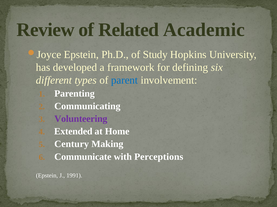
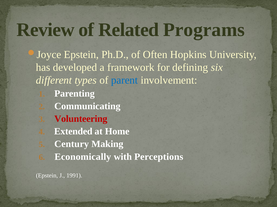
Academic: Academic -> Programs
Study: Study -> Often
Volunteering colour: purple -> red
Communicate: Communicate -> Economically
